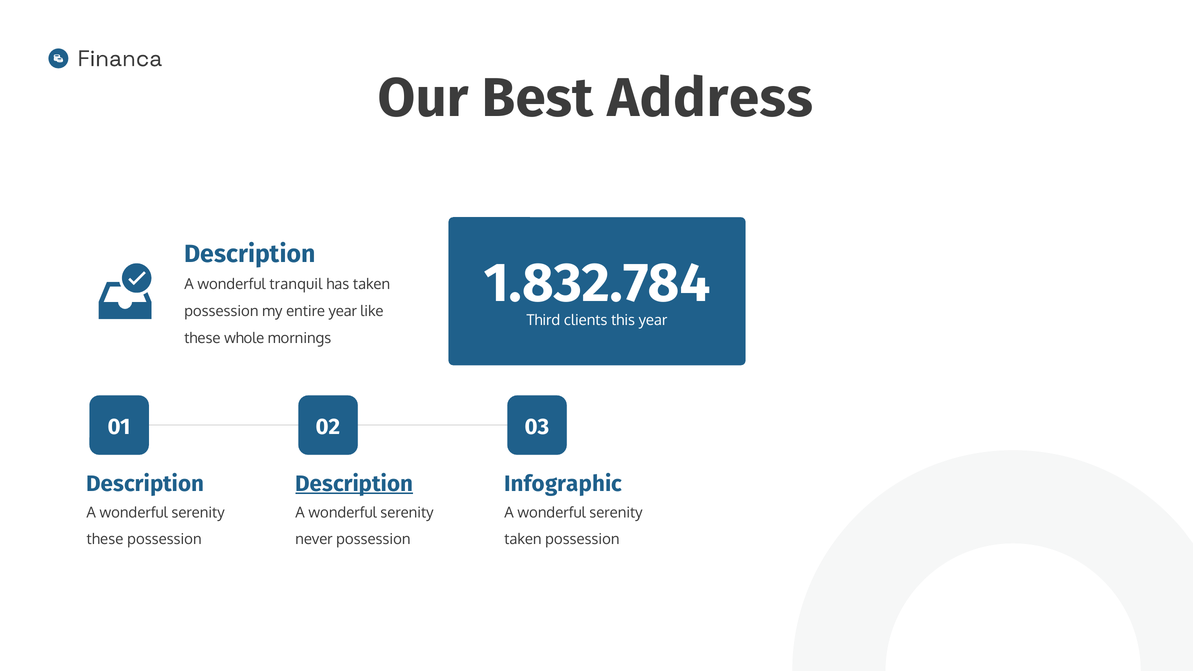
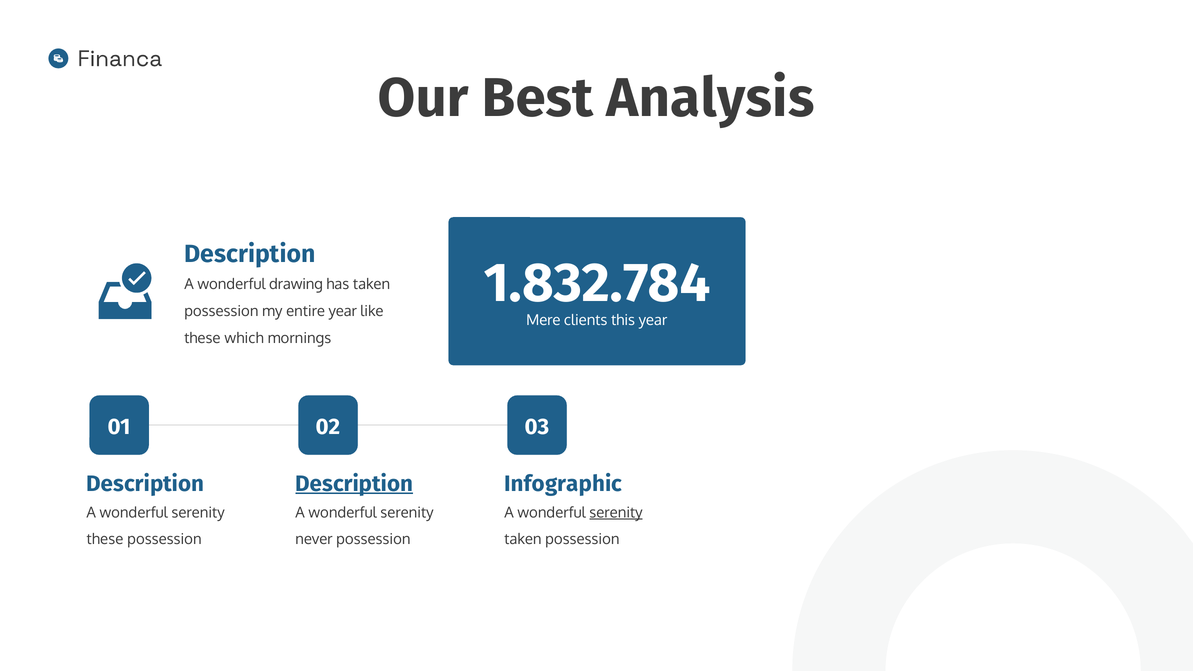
Address: Address -> Analysis
tranquil: tranquil -> drawing
Third: Third -> Mere
whole: whole -> which
serenity at (616, 513) underline: none -> present
